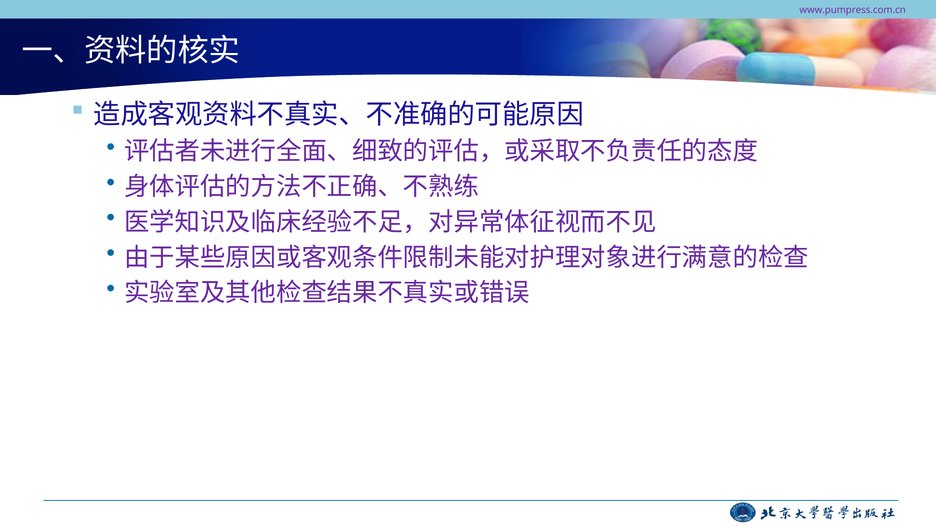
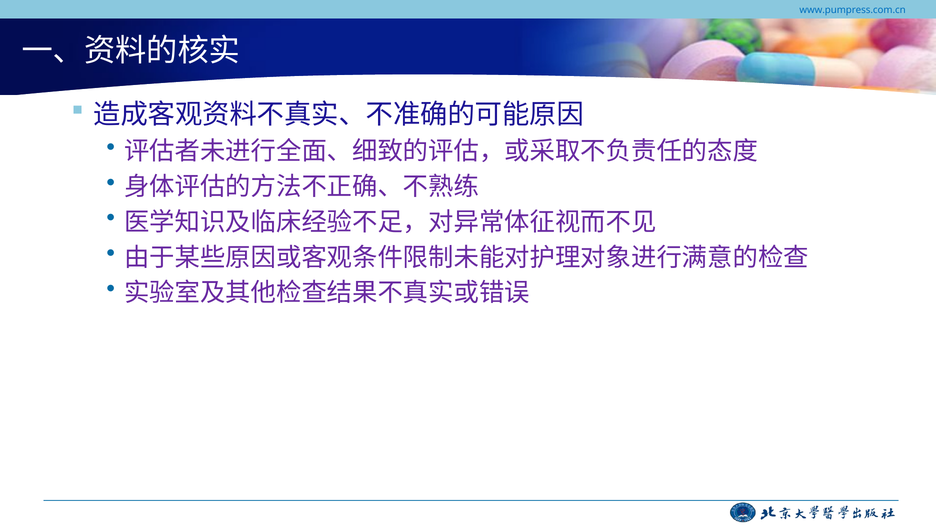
www.pumpress.com.cn colour: purple -> blue
